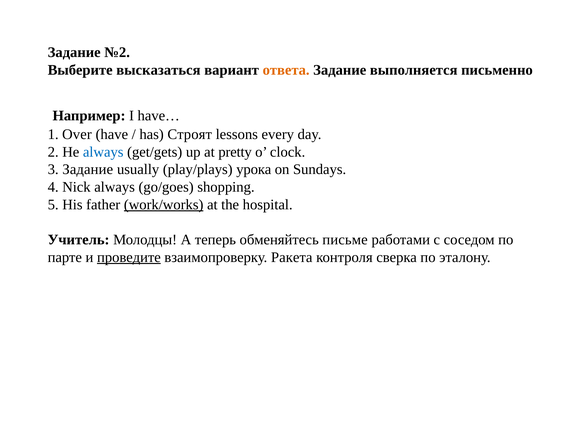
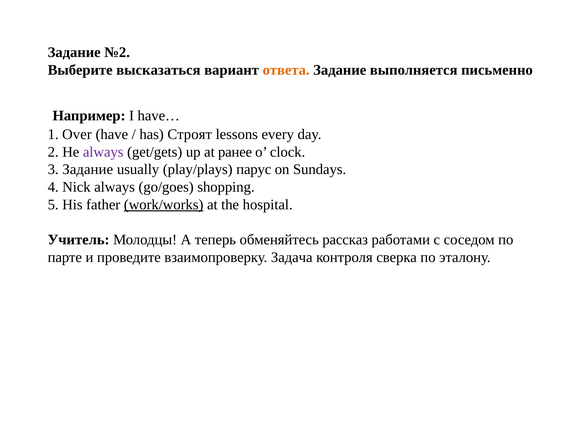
always at (103, 152) colour: blue -> purple
pretty: pretty -> ранее
урока: урока -> парус
письме: письме -> рассказ
проведите underline: present -> none
Ракета: Ракета -> Задача
